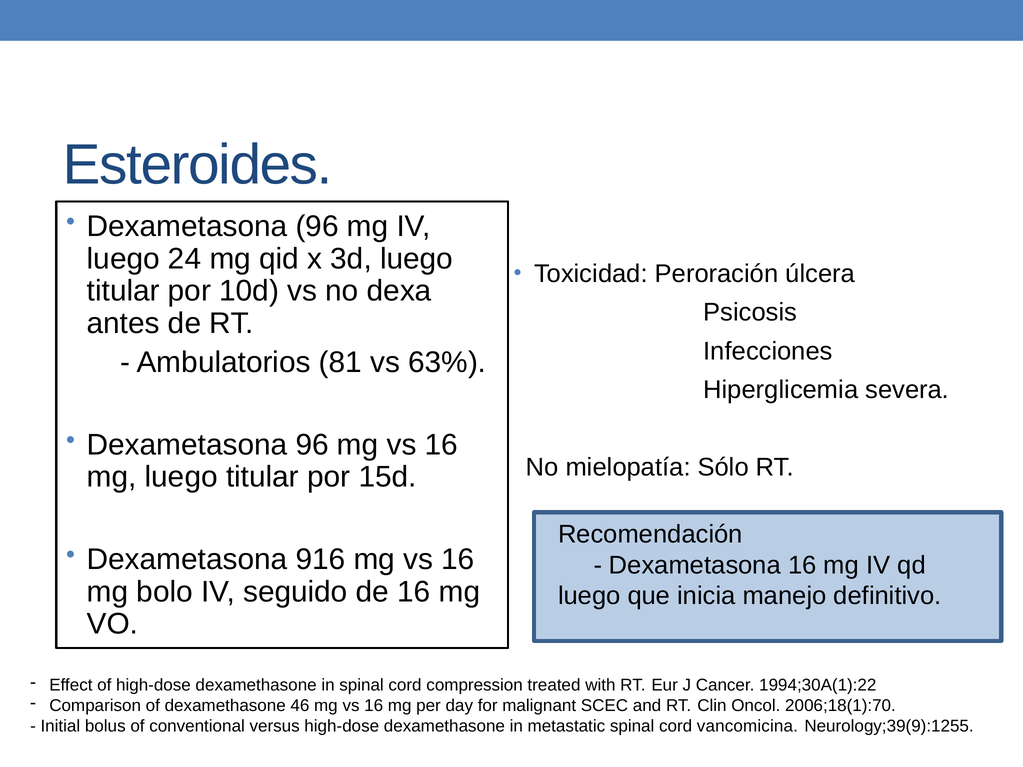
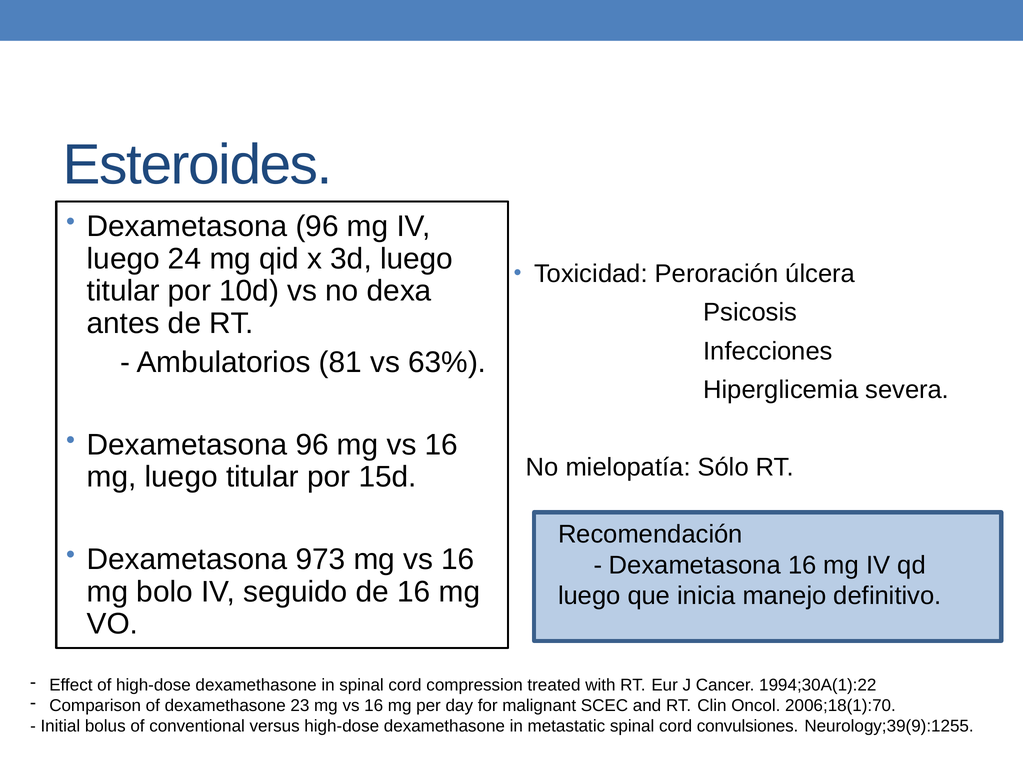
916: 916 -> 973
46: 46 -> 23
vancomicina: vancomicina -> convulsiones
